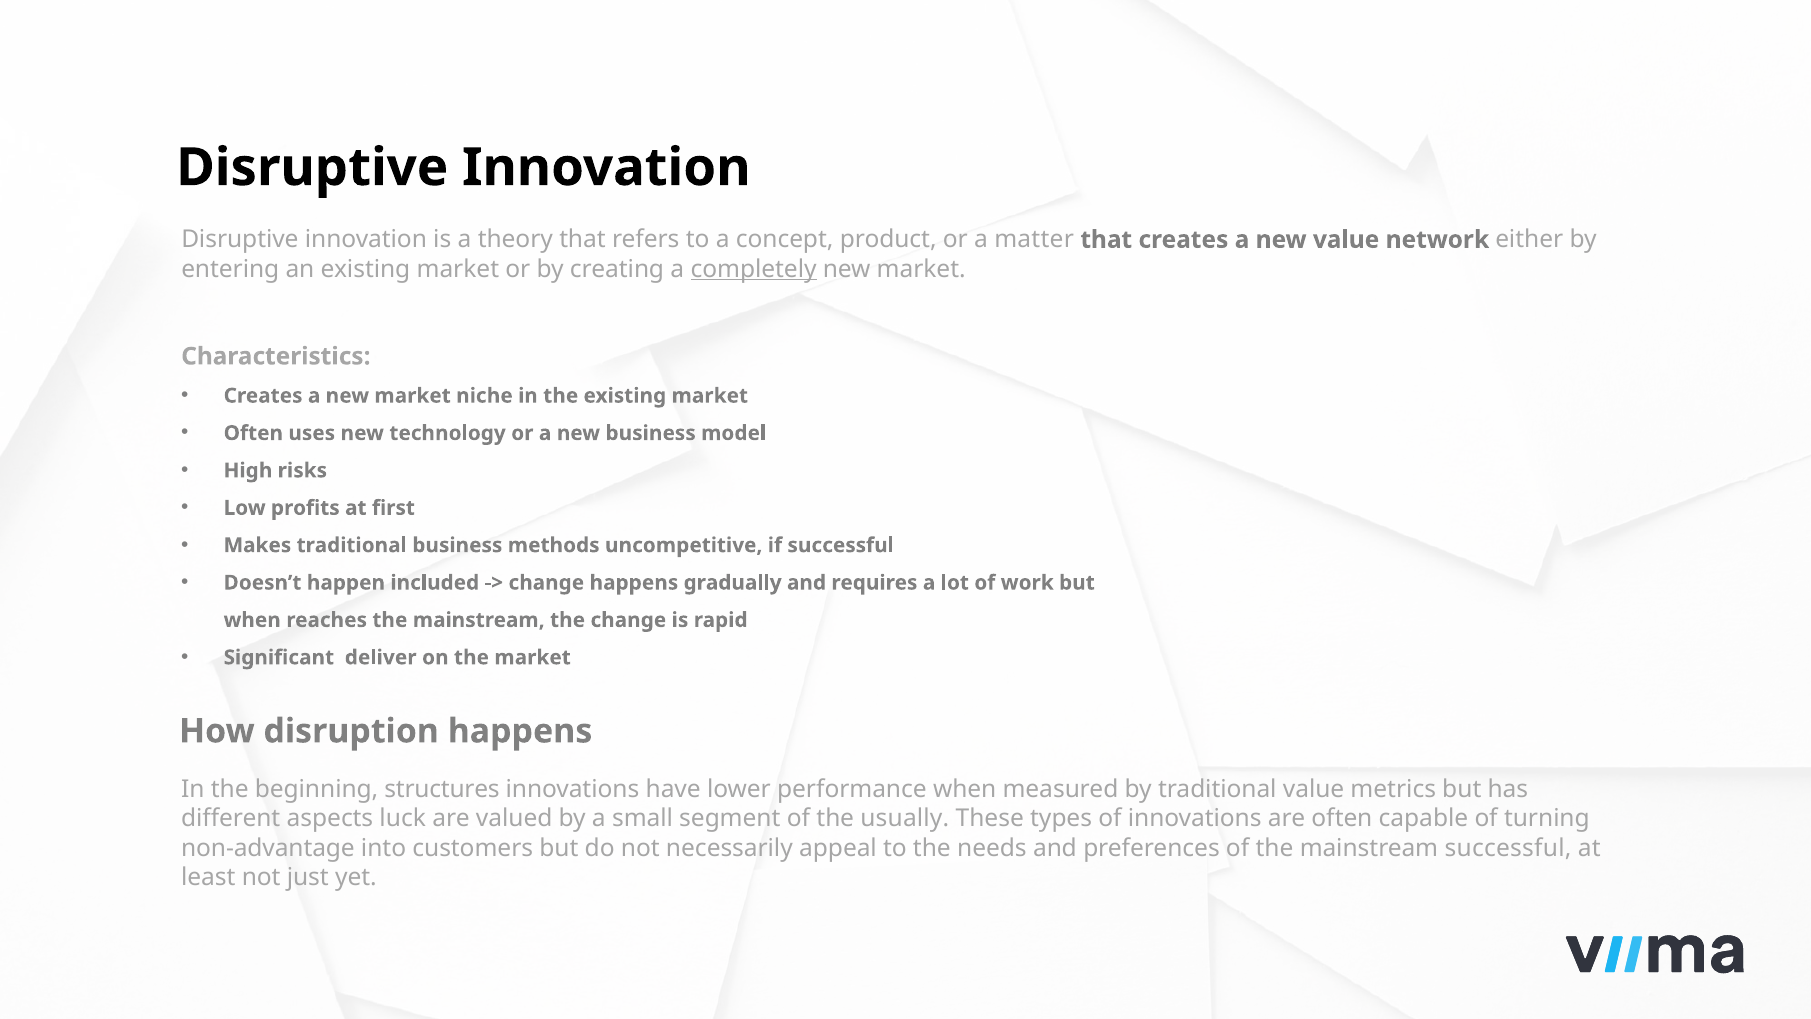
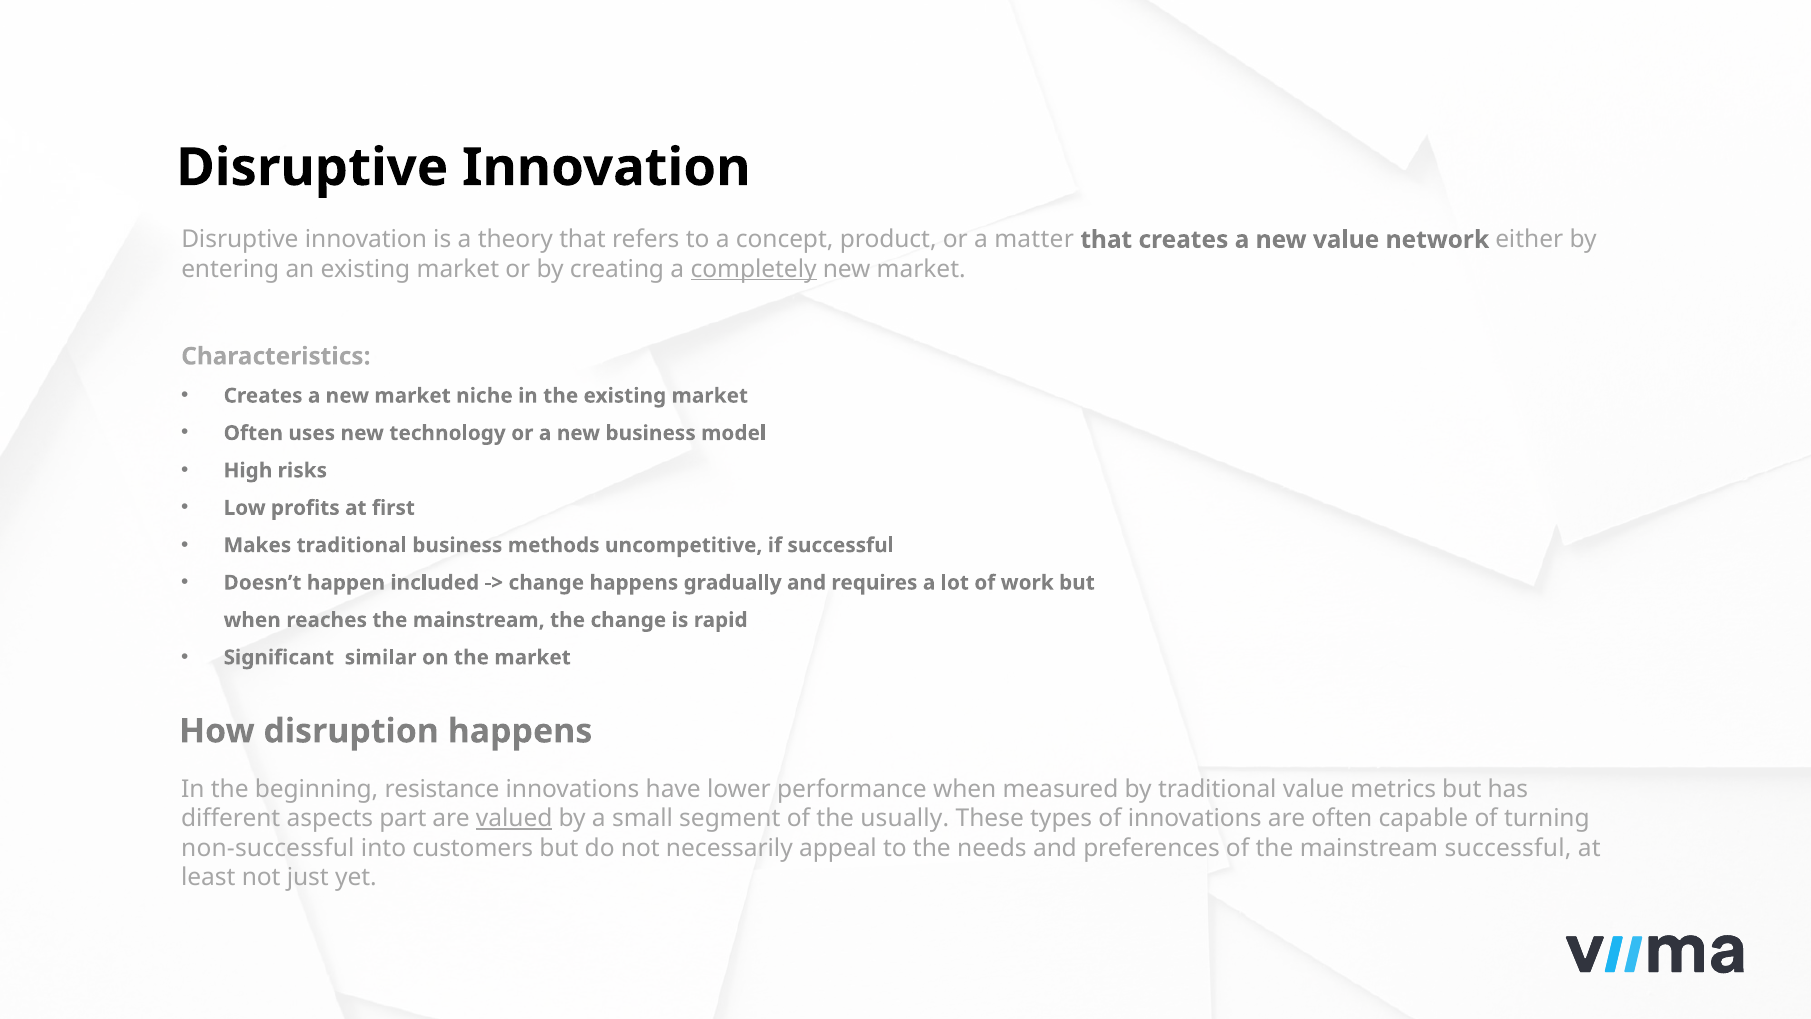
deliver: deliver -> similar
structures: structures -> resistance
luck: luck -> part
valued underline: none -> present
non-advantage: non-advantage -> non-successful
